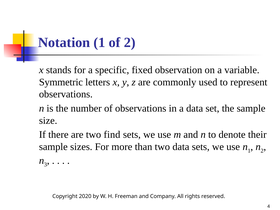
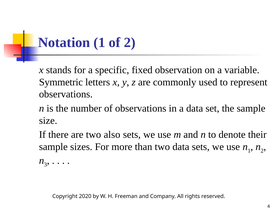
find: find -> also
